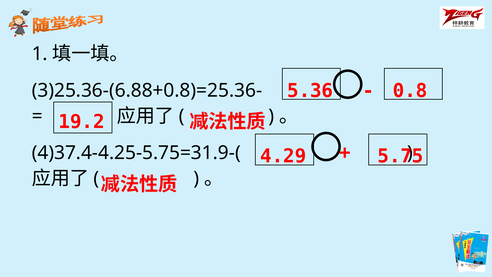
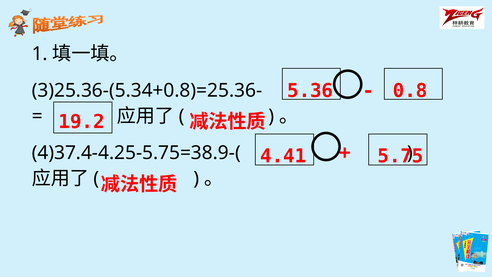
3)25.36-(6.88+0.8)=25.36-: 3)25.36-(6.88+0.8)=25.36- -> 3)25.36-(5.34+0.8)=25.36-
4)37.4-4.25-5.75=31.9-(: 4)37.4-4.25-5.75=31.9-( -> 4)37.4-4.25-5.75=38.9-(
4.29: 4.29 -> 4.41
